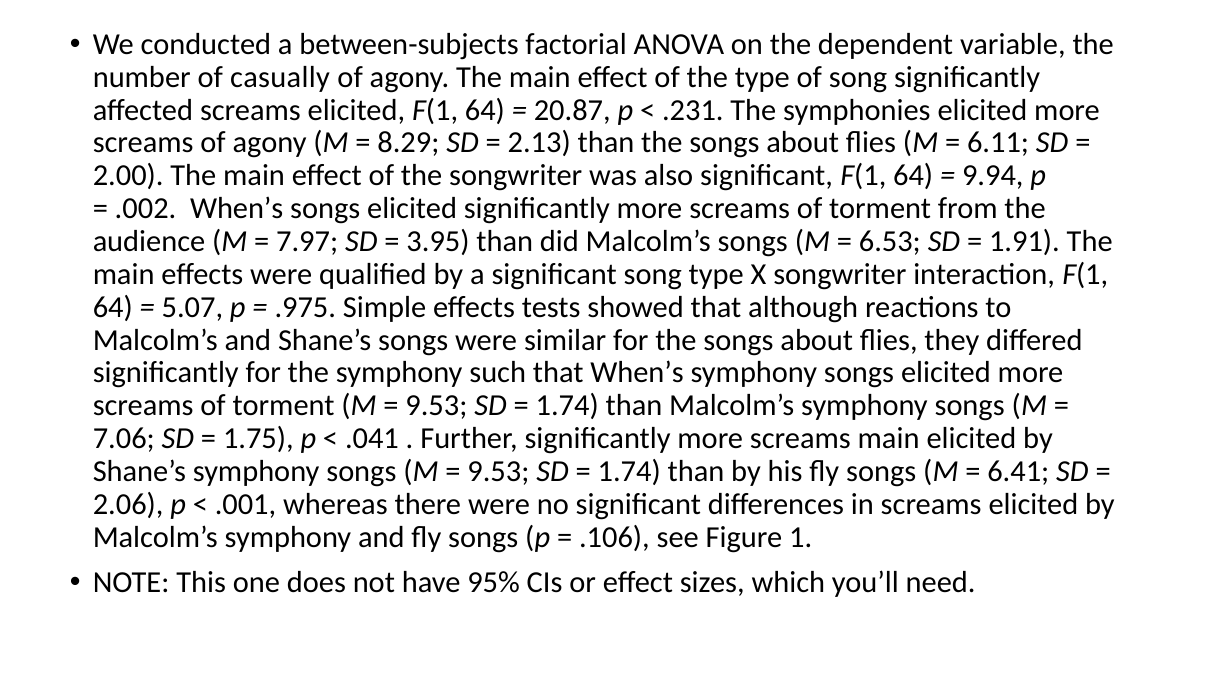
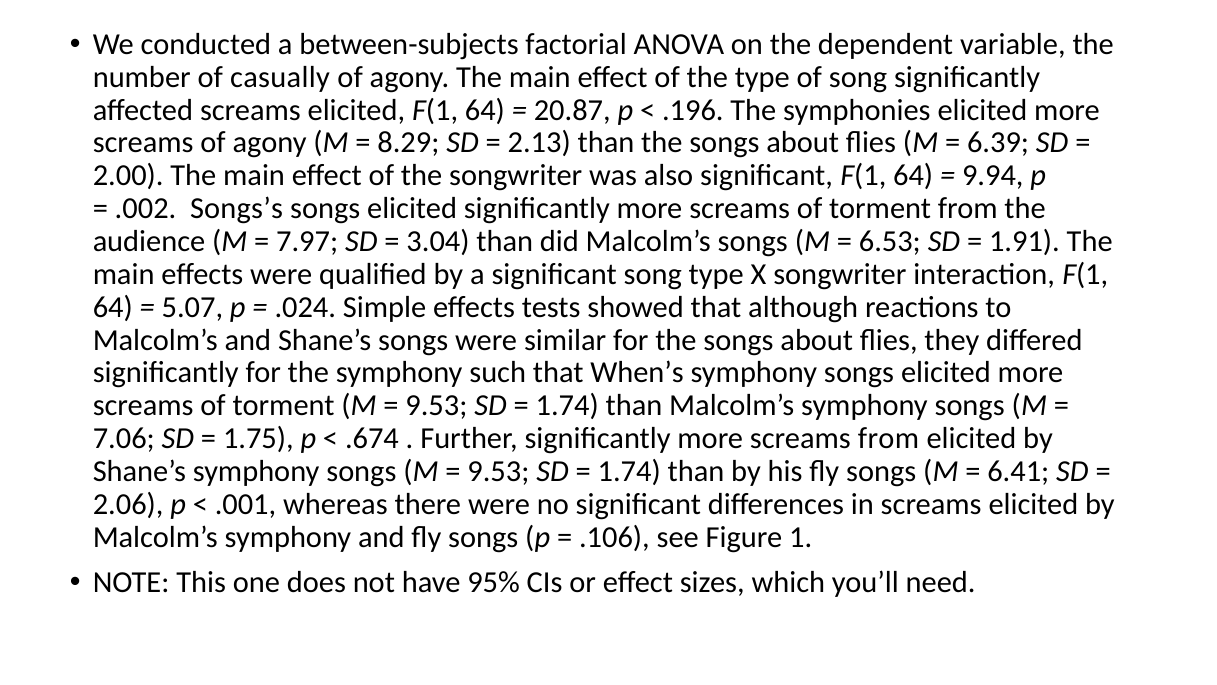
.231: .231 -> .196
6.11: 6.11 -> 6.39
.002 When’s: When’s -> Songs’s
3.95: 3.95 -> 3.04
.975: .975 -> .024
.041: .041 -> .674
screams main: main -> from
